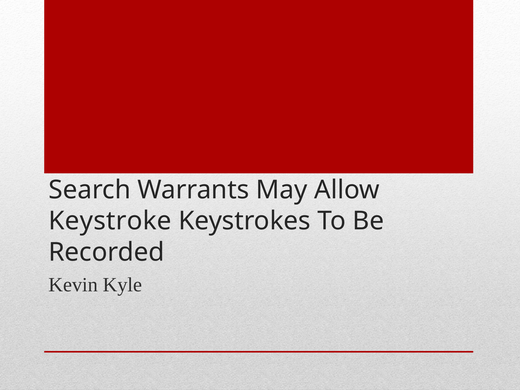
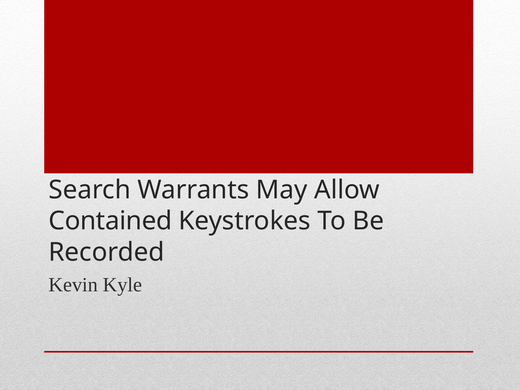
Keystroke: Keystroke -> Contained
